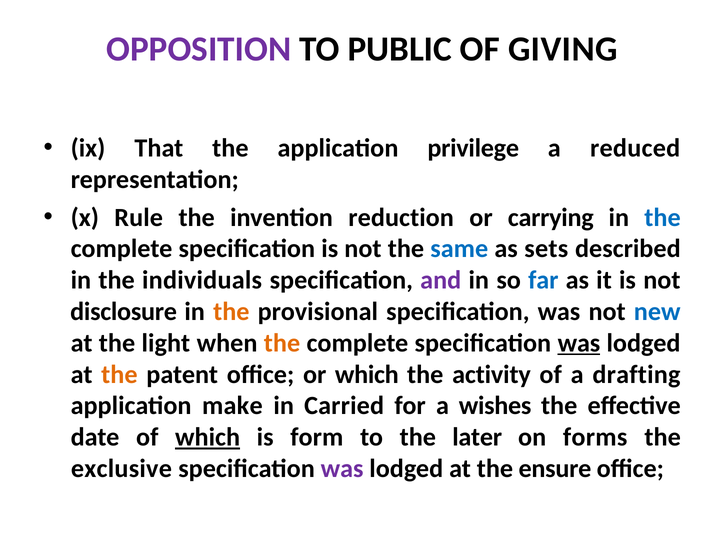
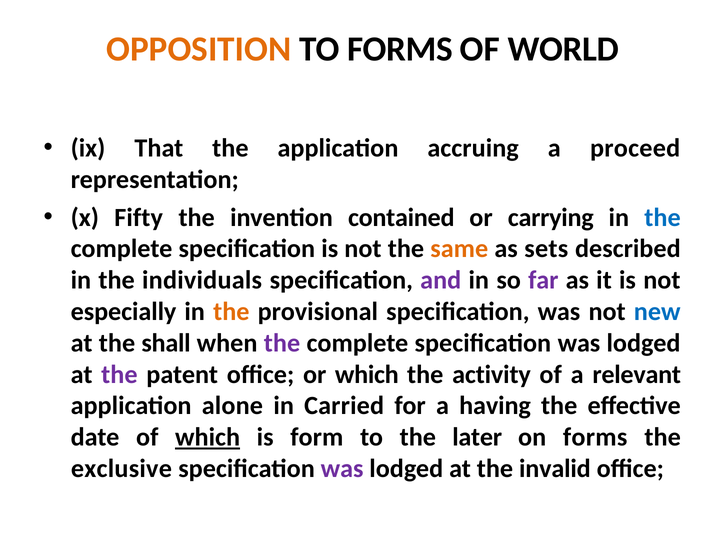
OPPOSITION colour: purple -> orange
TO PUBLIC: PUBLIC -> FORMS
GIVING: GIVING -> WORLD
privilege: privilege -> accruing
reduced: reduced -> proceed
Rule: Rule -> Fifty
reduction: reduction -> contained
same colour: blue -> orange
far colour: blue -> purple
disclosure: disclosure -> especially
light: light -> shall
the at (282, 343) colour: orange -> purple
was at (579, 343) underline: present -> none
the at (119, 374) colour: orange -> purple
drafting: drafting -> relevant
make: make -> alone
wishes: wishes -> having
ensure: ensure -> invalid
